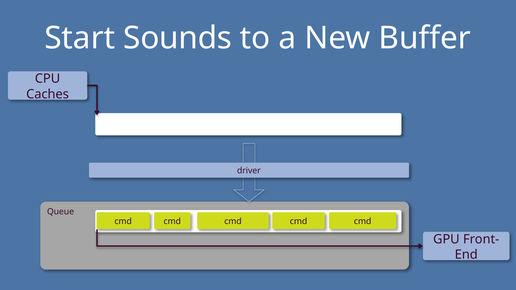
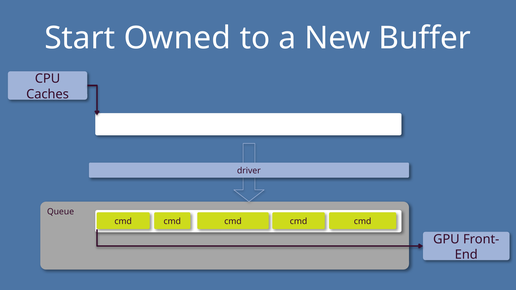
Sounds: Sounds -> Owned
